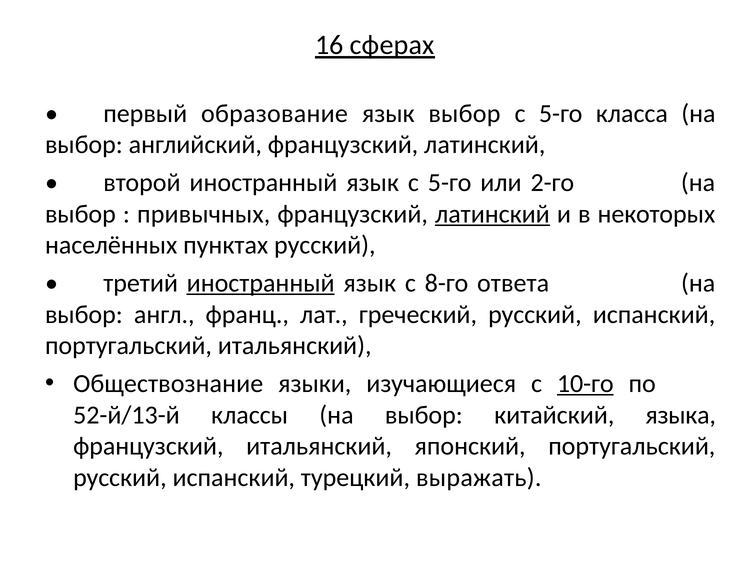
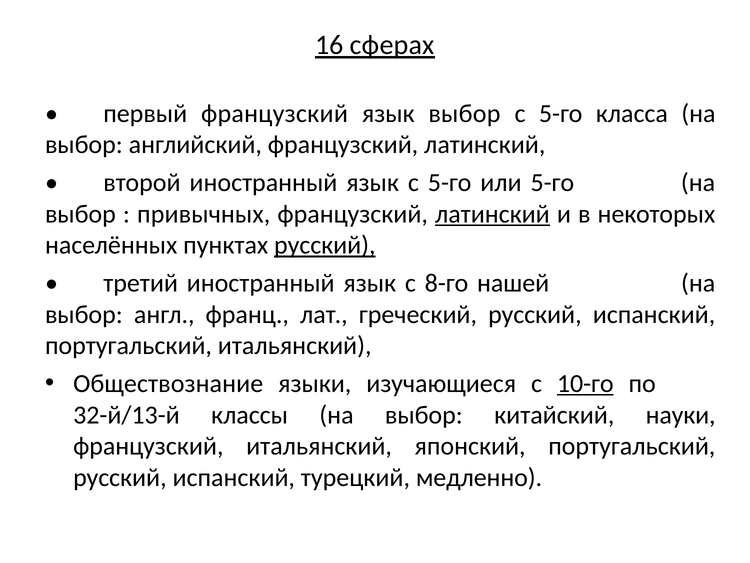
первый образование: образование -> французский
или 2-го: 2-го -> 5-го
русский at (325, 245) underline: none -> present
иностранный at (261, 283) underline: present -> none
ответа: ответа -> нашей
52-й/13-й: 52-й/13-й -> 32-й/13-й
языка: языка -> науки
выражать: выражать -> медленно
